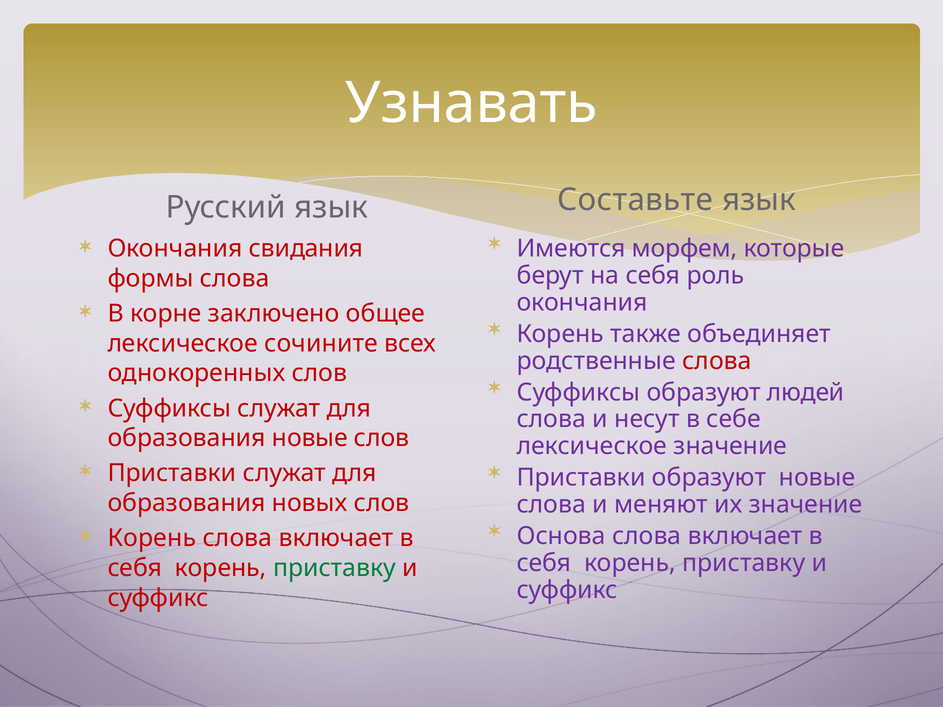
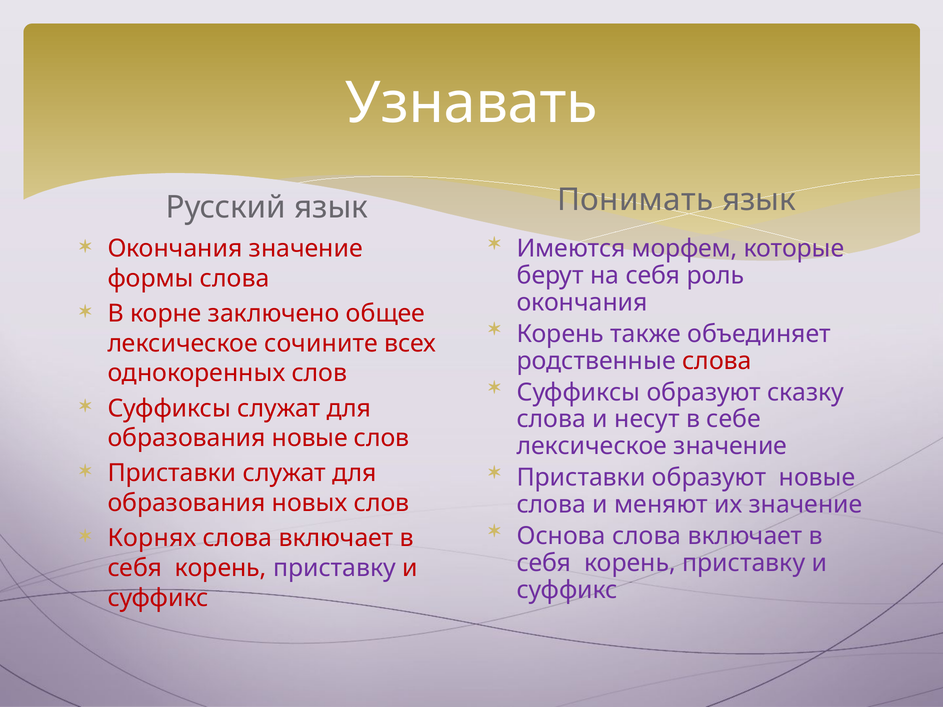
Составьте: Составьте -> Понимать
Окончания свидания: свидания -> значение
людей: людей -> сказку
Корень at (152, 538): Корень -> Корнях
приставку at (335, 568) colour: green -> purple
